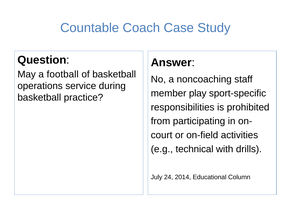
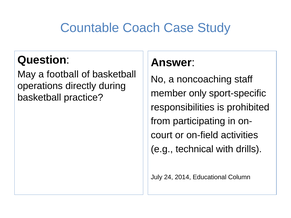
service: service -> directly
play: play -> only
